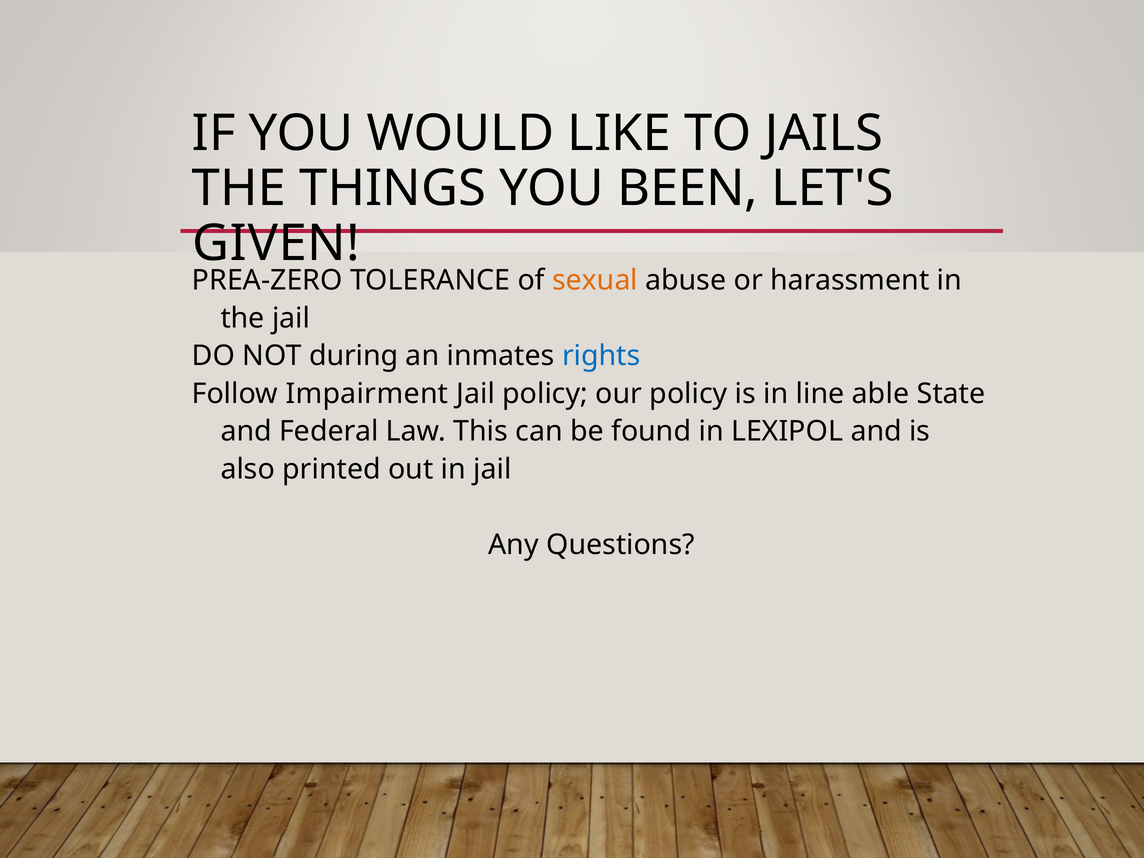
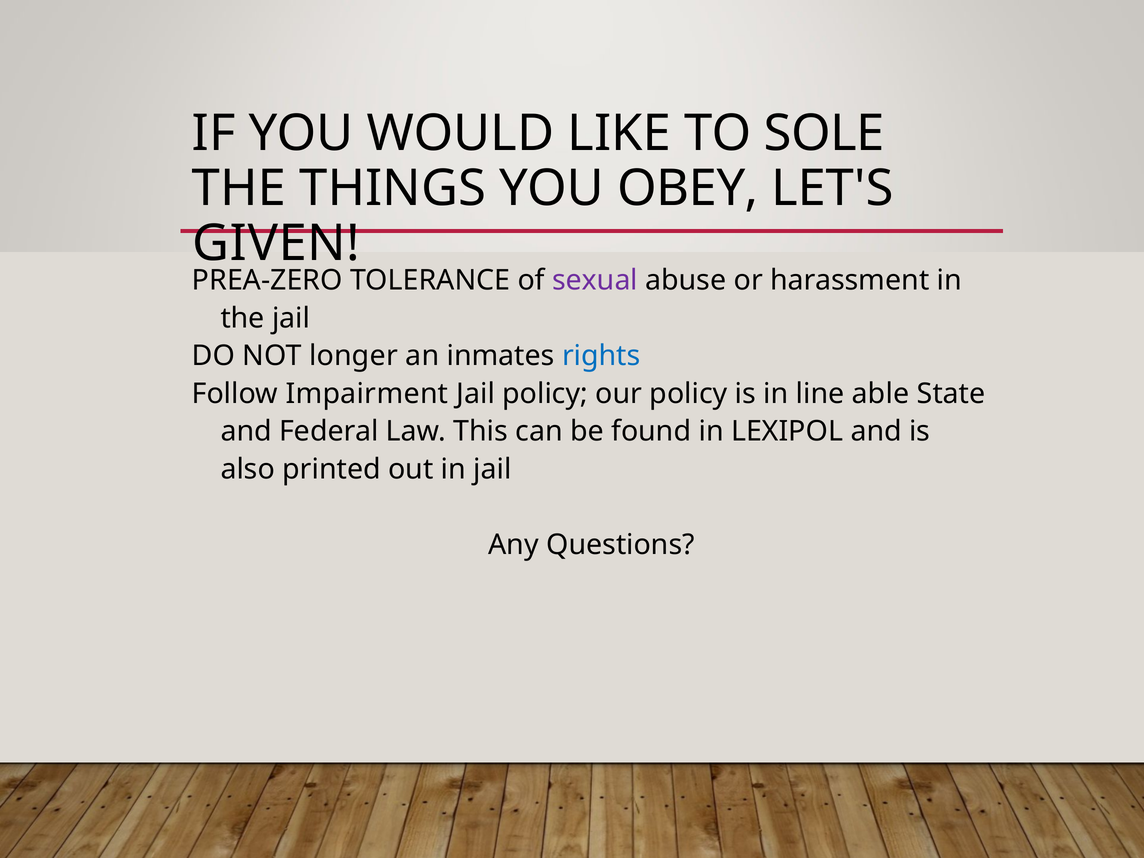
JAILS: JAILS -> SOLE
BEEN: BEEN -> OBEY
sexual colour: orange -> purple
during: during -> longer
